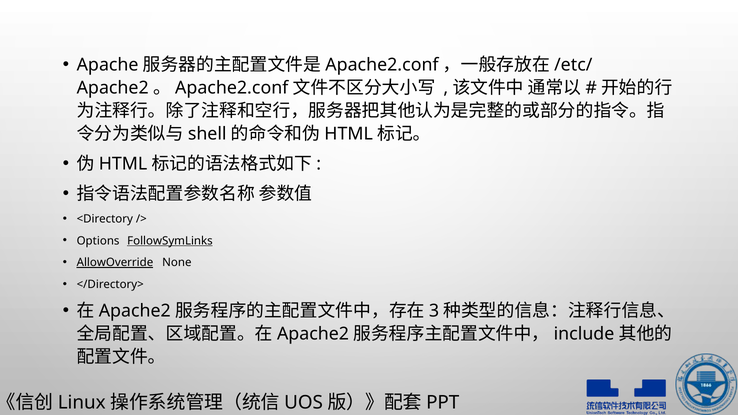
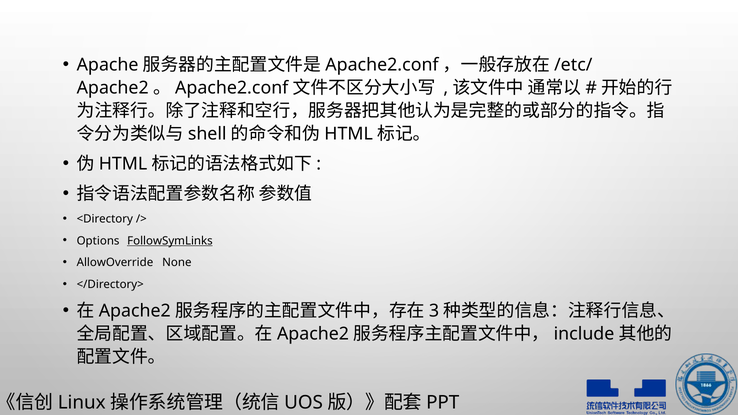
AllowOverride underline: present -> none
